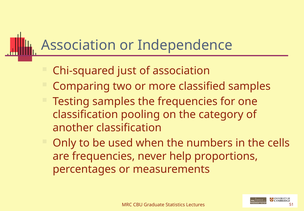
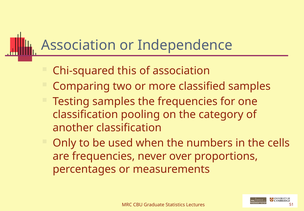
just: just -> this
help: help -> over
